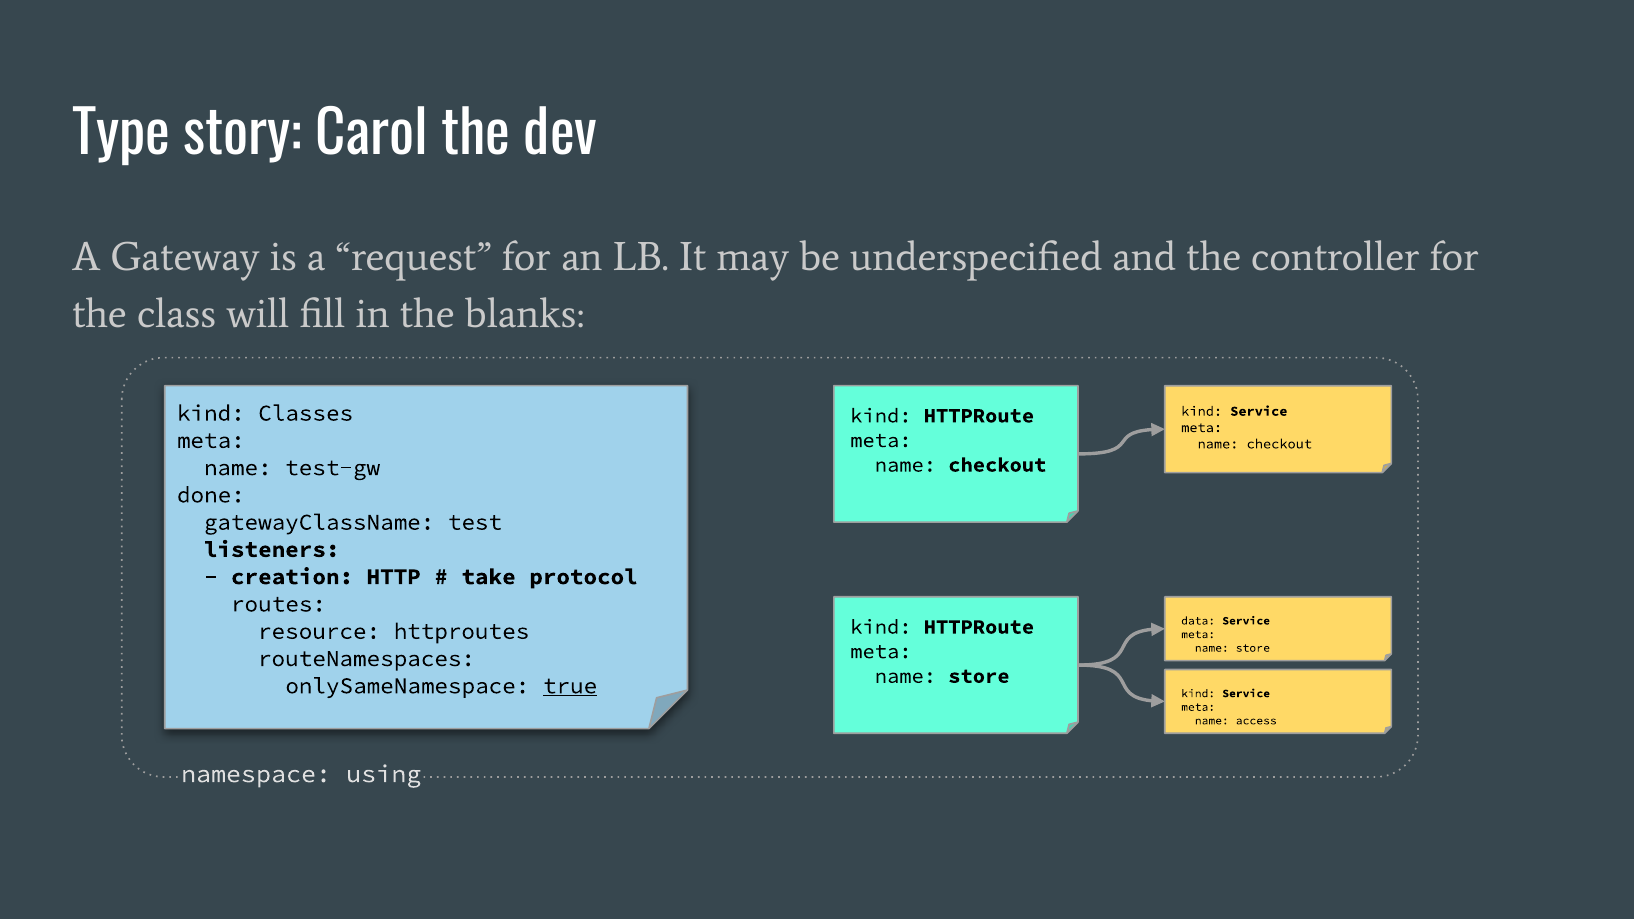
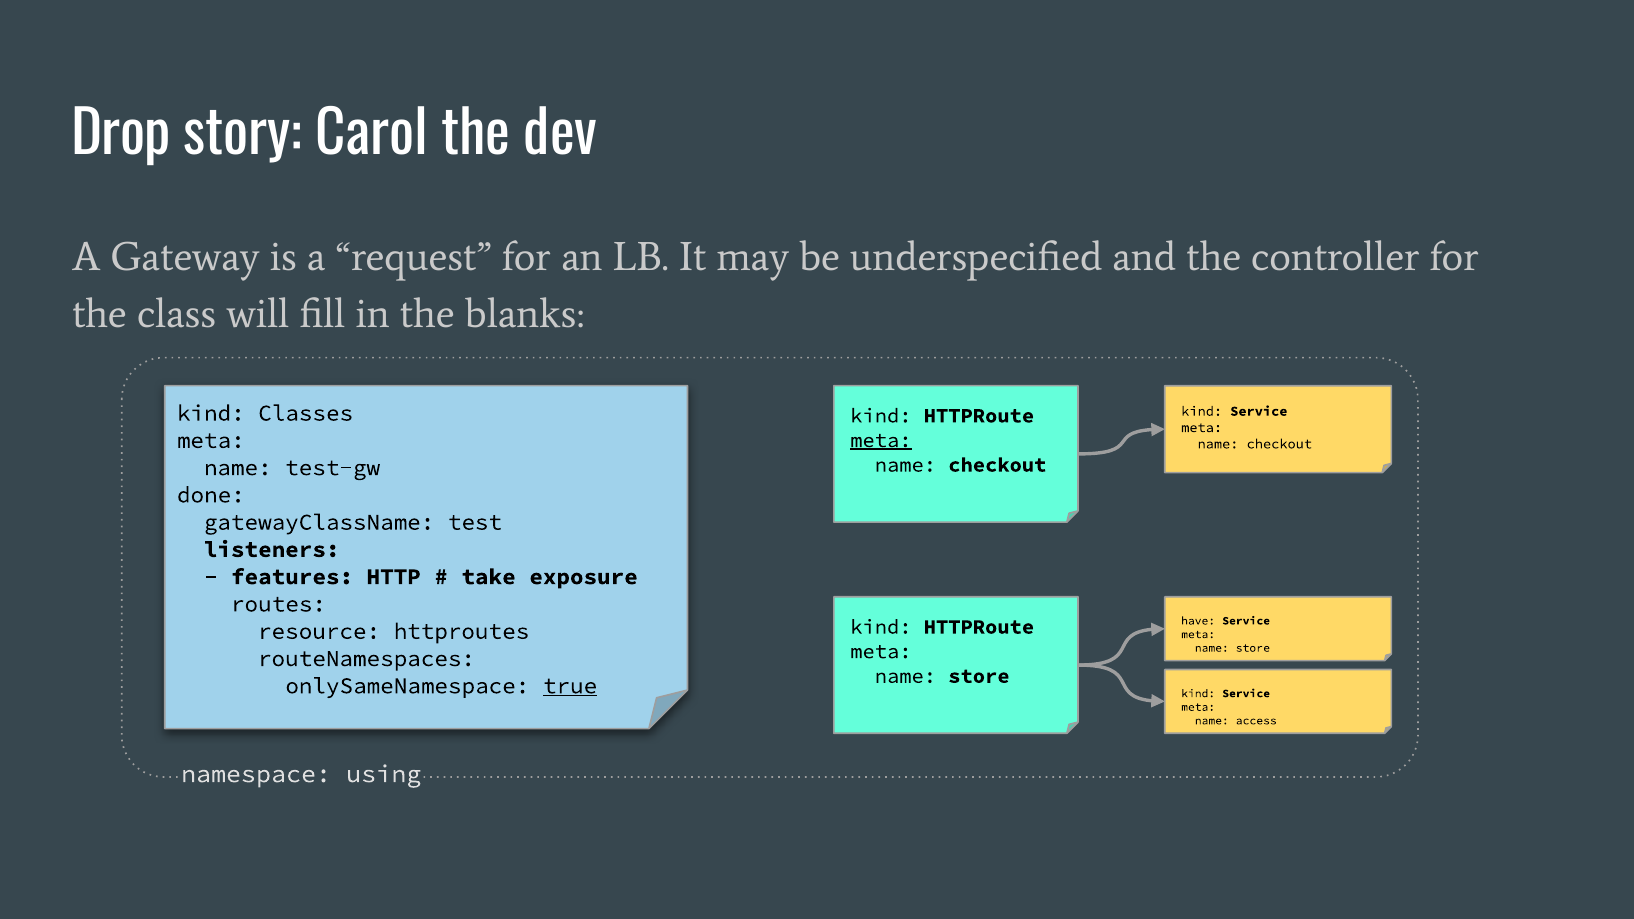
Type: Type -> Drop
meta at (881, 440) underline: none -> present
creation: creation -> features
protocol: protocol -> exposure
data: data -> have
